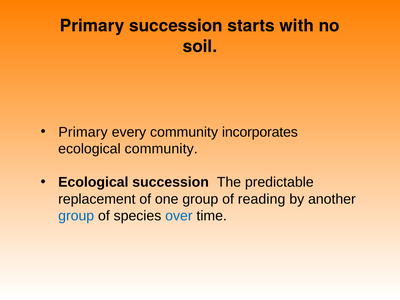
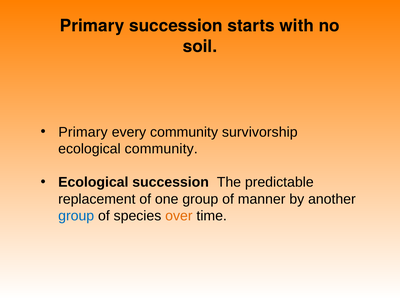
incorporates: incorporates -> survivorship
reading: reading -> manner
over colour: blue -> orange
